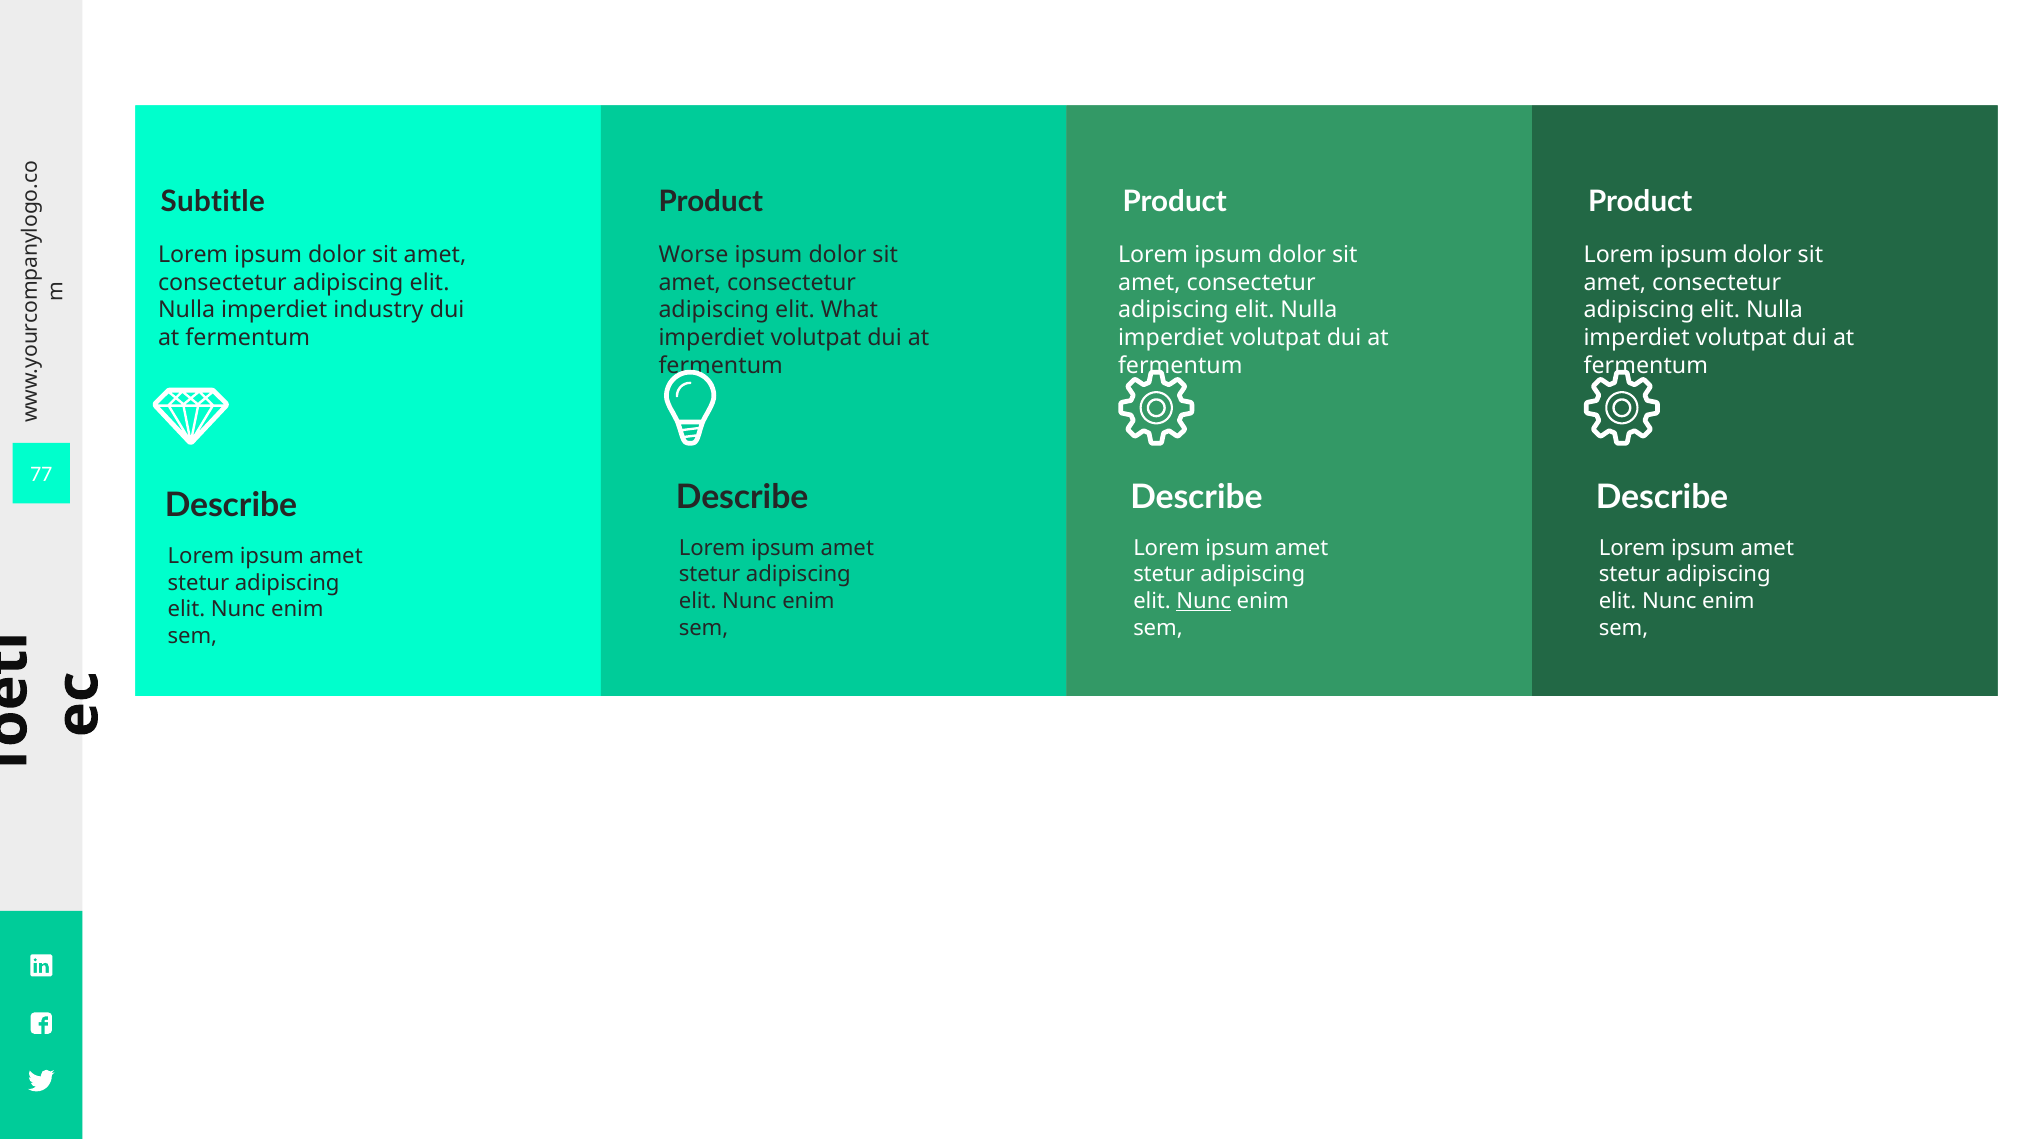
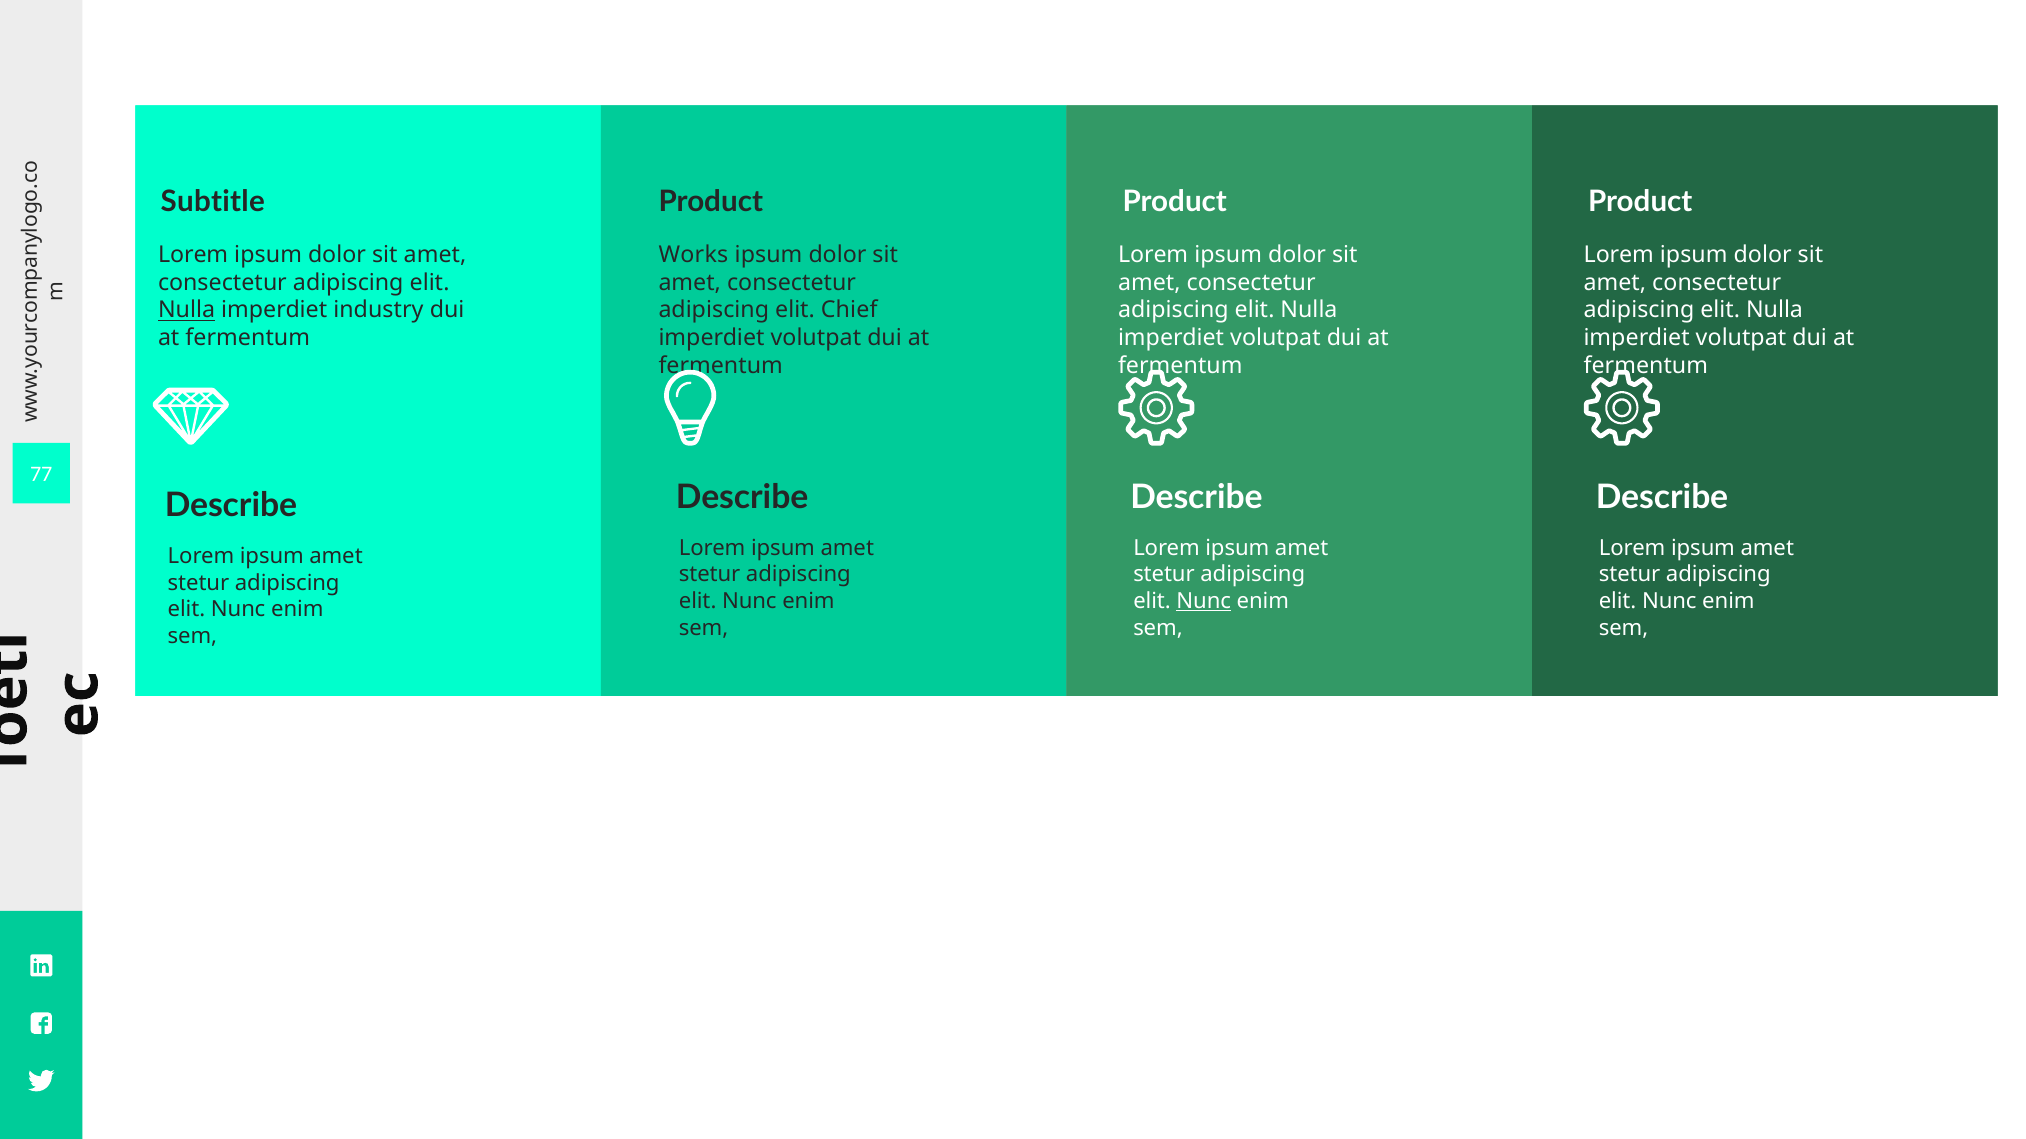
Worse: Worse -> Works
Nulla at (187, 310) underline: none -> present
What: What -> Chief
